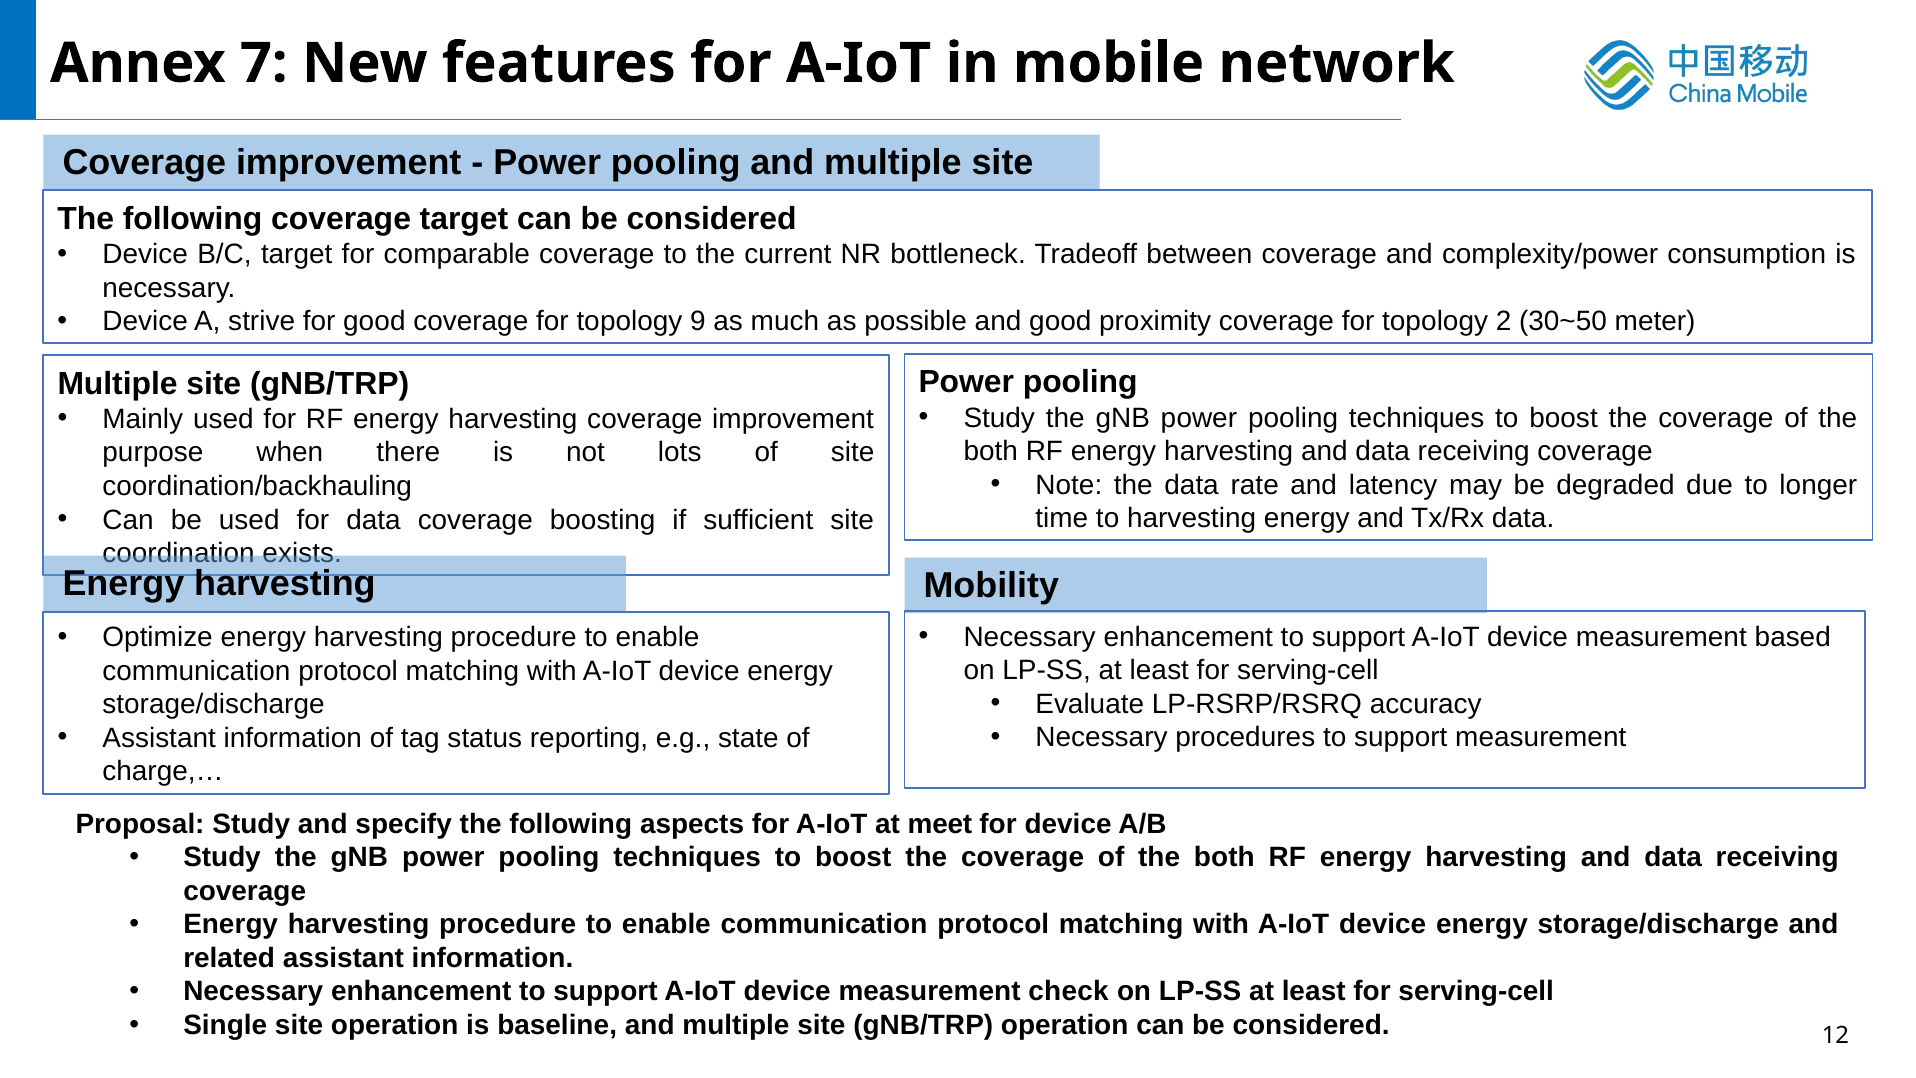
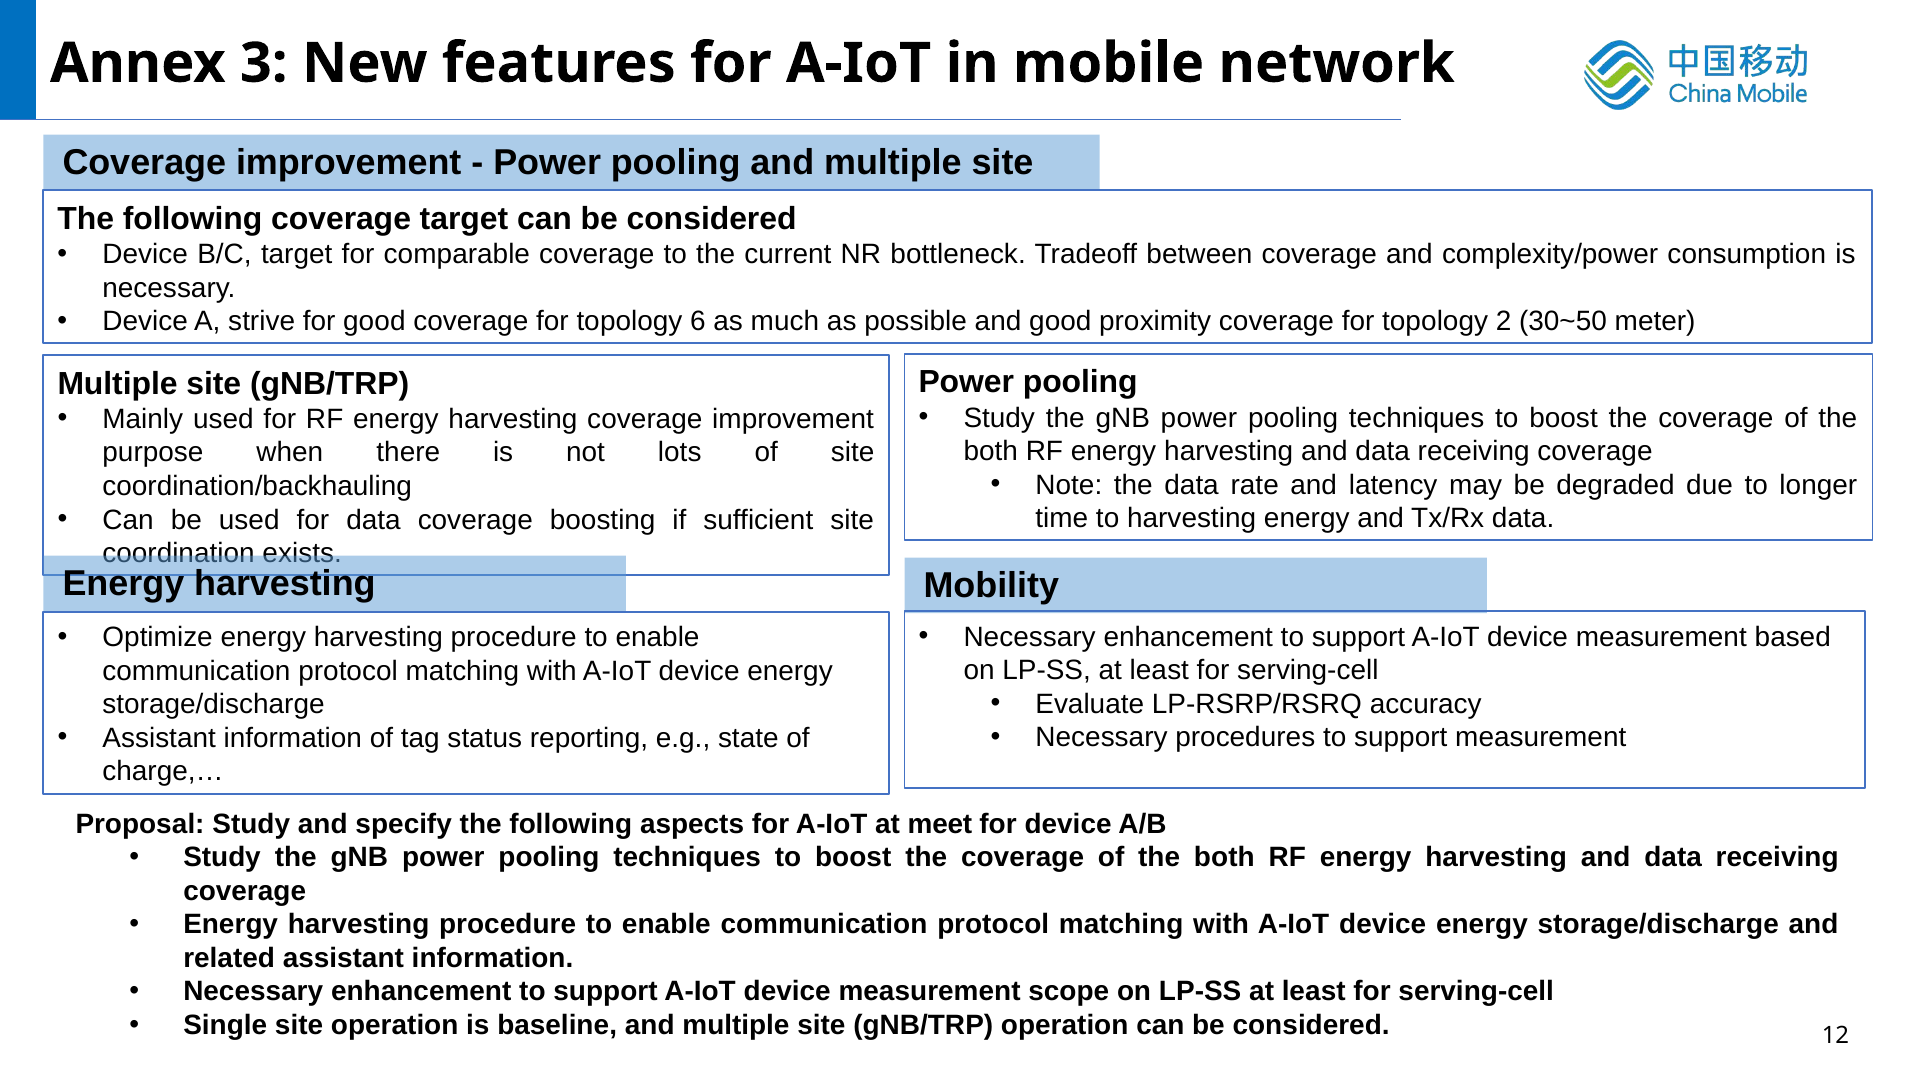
7: 7 -> 3
9: 9 -> 6
check: check -> scope
